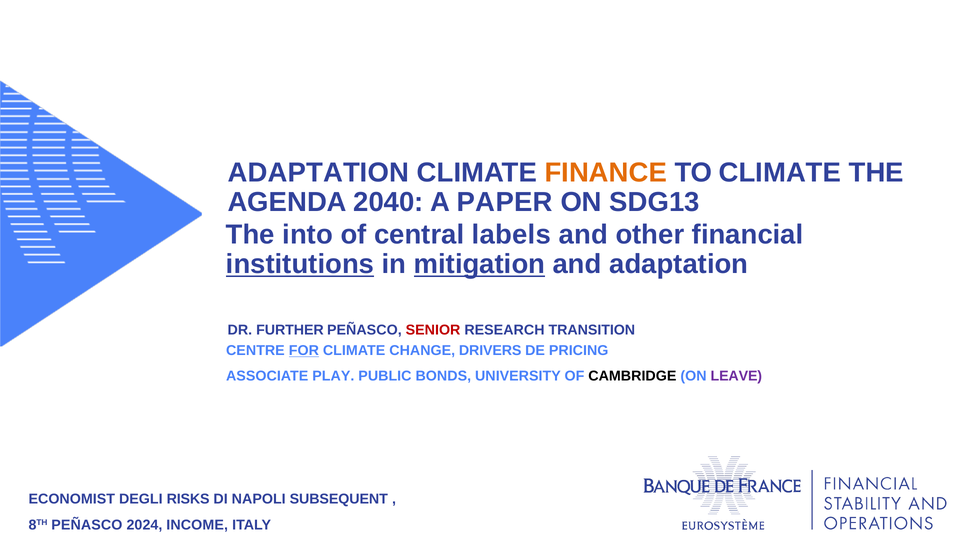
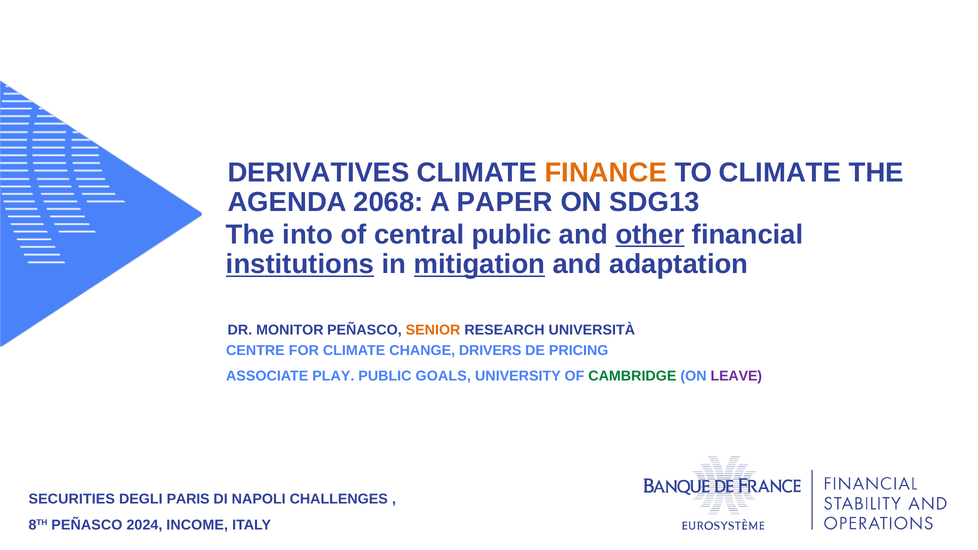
ADAPTATION at (318, 173): ADAPTATION -> DERIVATIVES
2040: 2040 -> 2068
central labels: labels -> public
other underline: none -> present
FURTHER: FURTHER -> MONITOR
SENIOR colour: red -> orange
TRANSITION: TRANSITION -> UNIVERSITÀ
FOR underline: present -> none
BONDS: BONDS -> GOALS
CAMBRIDGE colour: black -> green
ECONOMIST: ECONOMIST -> SECURITIES
RISKS: RISKS -> PARIS
SUBSEQUENT: SUBSEQUENT -> CHALLENGES
